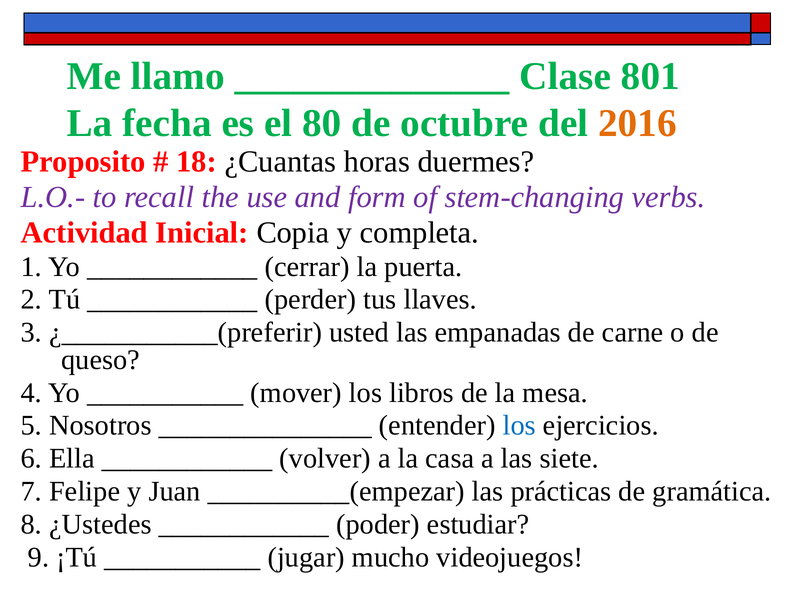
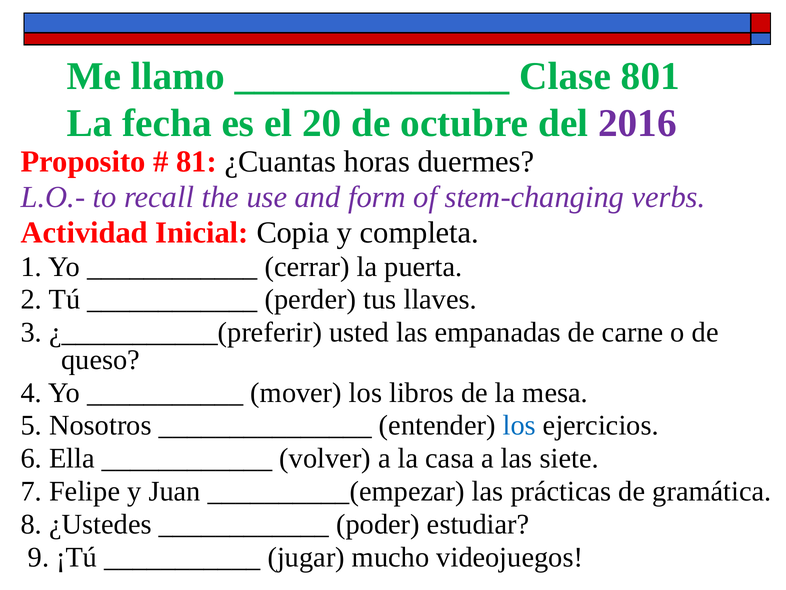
80: 80 -> 20
2016 colour: orange -> purple
18: 18 -> 81
